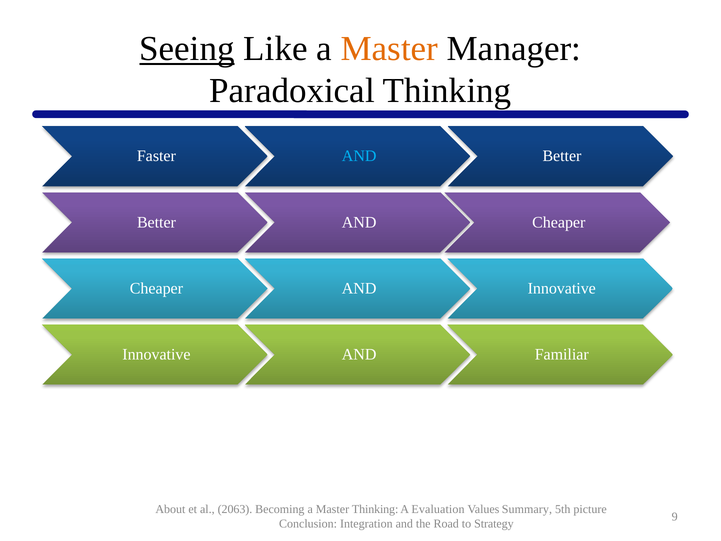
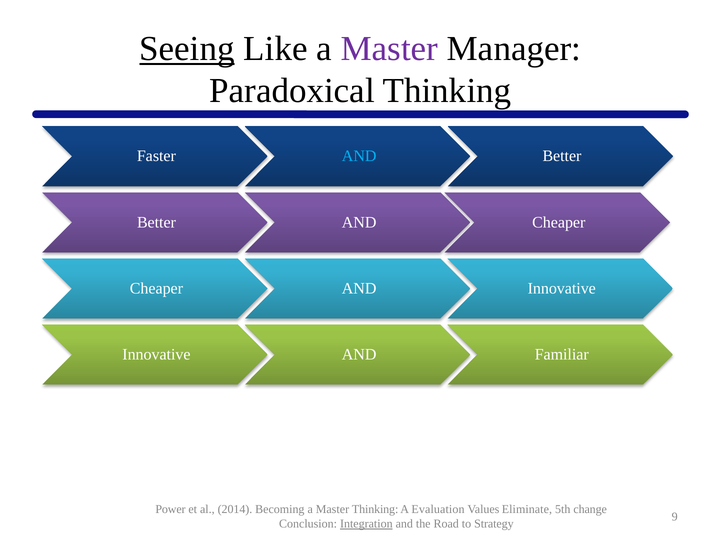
Master at (389, 49) colour: orange -> purple
About: About -> Power
2063: 2063 -> 2014
Summary: Summary -> Eliminate
picture: picture -> change
Integration underline: none -> present
